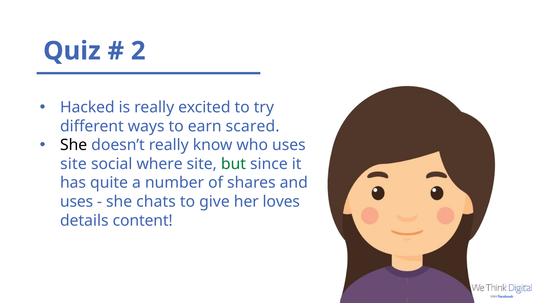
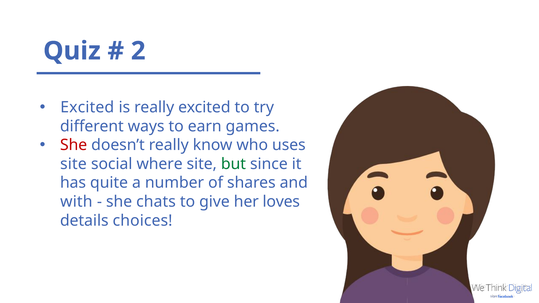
Hacked at (87, 107): Hacked -> Excited
scared: scared -> games
She at (74, 145) colour: black -> red
uses at (77, 202): uses -> with
content: content -> choices
